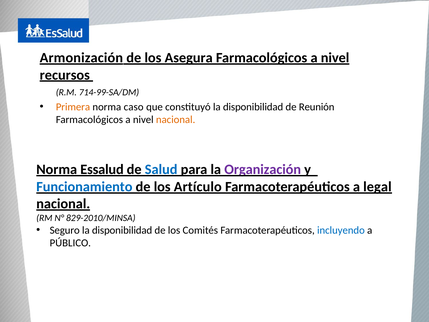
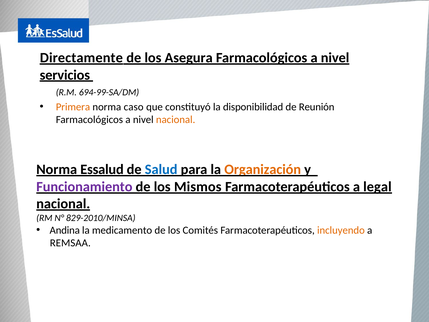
Armonización: Armonización -> Directamente
recursos: recursos -> servicios
714-99-SA/DM: 714-99-SA/DM -> 694-99-SA/DM
Organización colour: purple -> orange
Funcionamiento colour: blue -> purple
Artículo: Artículo -> Mismos
Seguro: Seguro -> Andina
disponibilidad at (122, 230): disponibilidad -> medicamento
incluyendo colour: blue -> orange
PÚBLICO: PÚBLICO -> REMSAA
